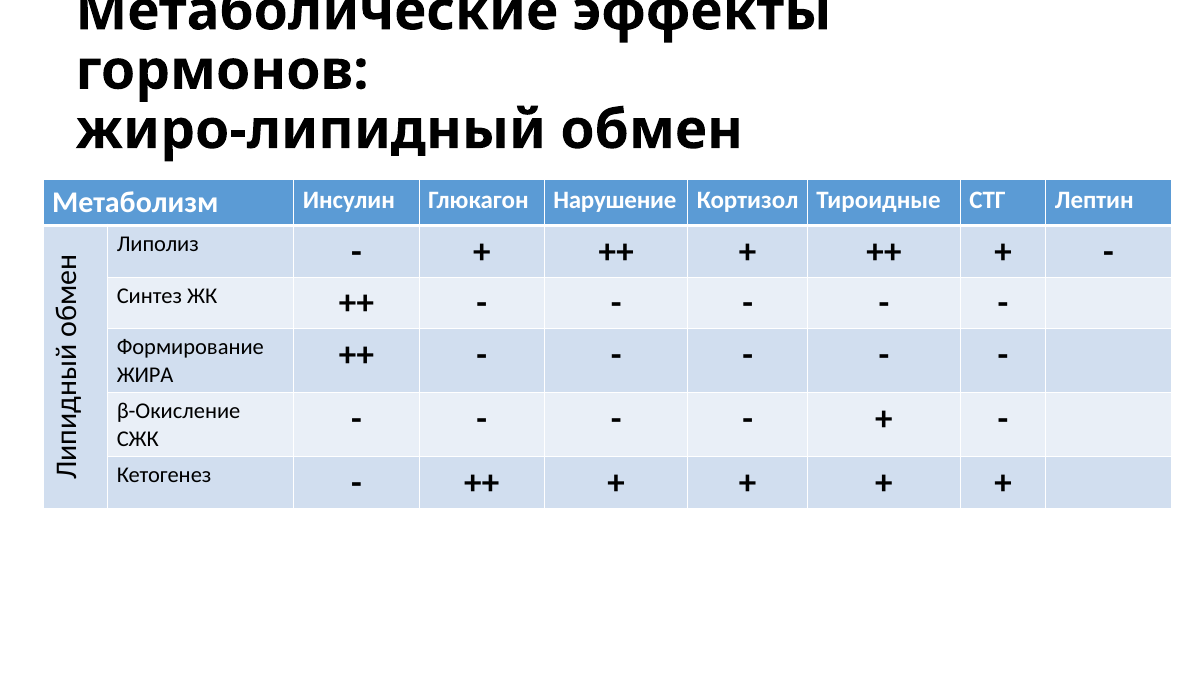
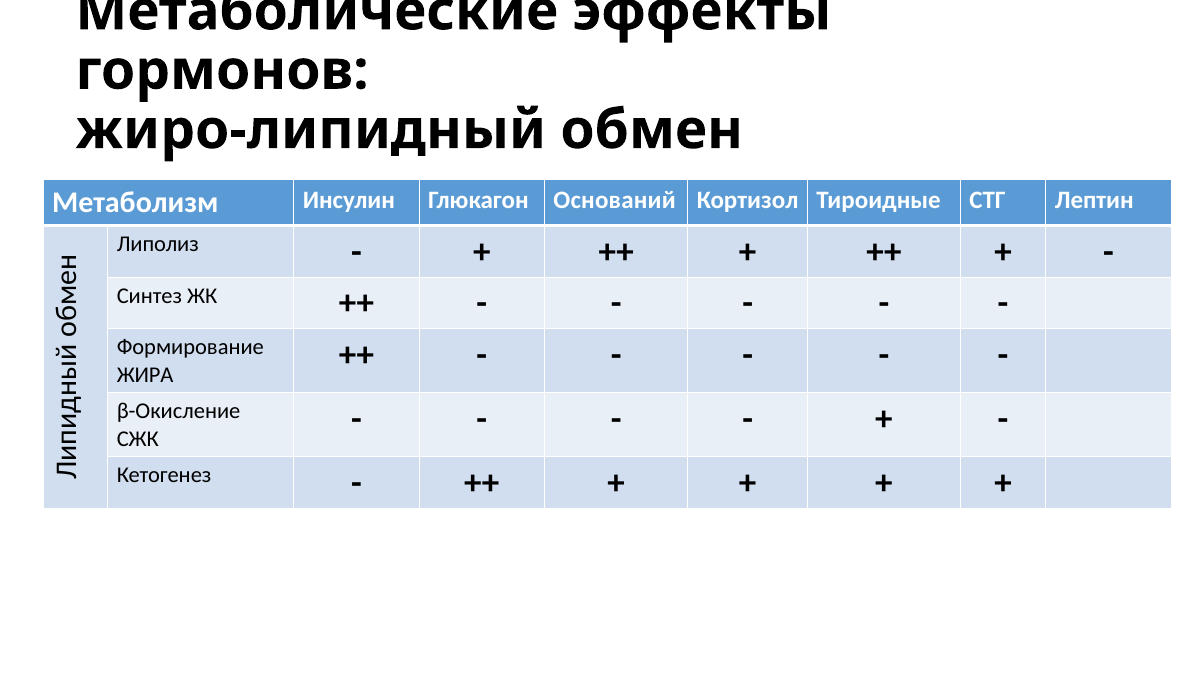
Нарушение: Нарушение -> Оснований
